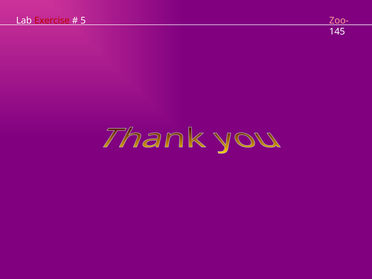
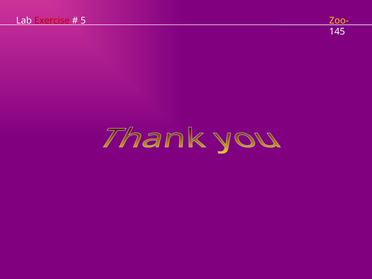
Zoo- colour: pink -> yellow
